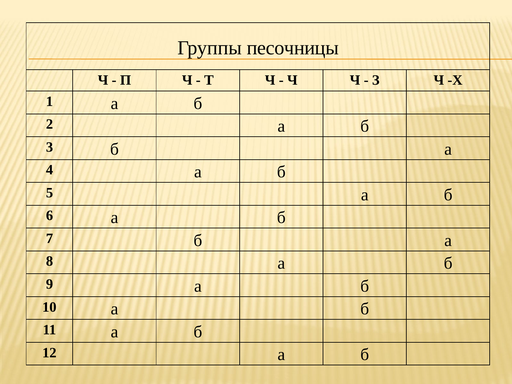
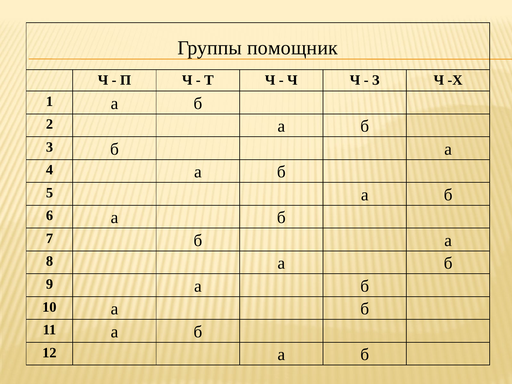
песочницы: песочницы -> помощник
